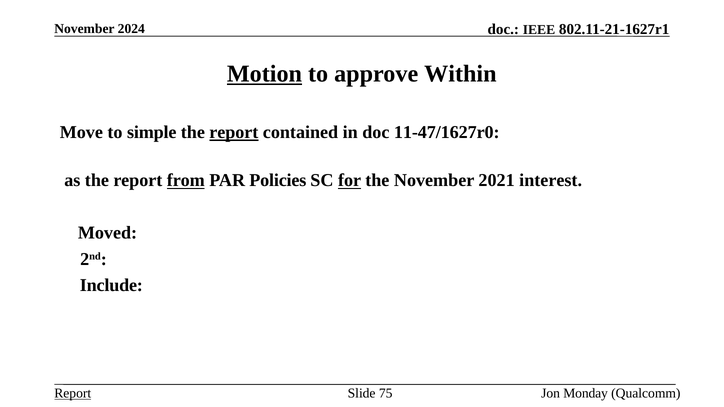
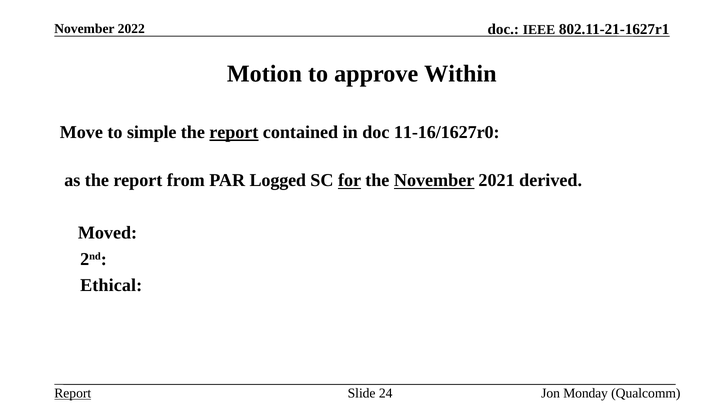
2024: 2024 -> 2022
Motion underline: present -> none
11-47/1627r0: 11-47/1627r0 -> 11-16/1627r0
from underline: present -> none
Policies: Policies -> Logged
November at (434, 181) underline: none -> present
interest: interest -> derived
Include: Include -> Ethical
75: 75 -> 24
